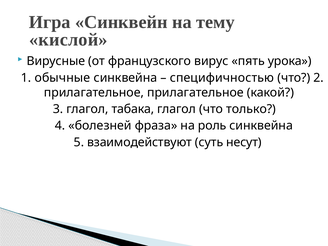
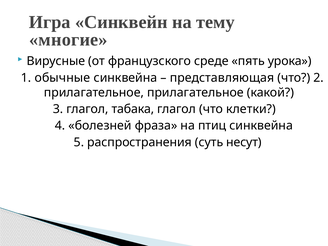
кислой: кислой -> многие
вирус: вирус -> среде
специфичностью: специфичностью -> представляющая
только: только -> клетки
роль: роль -> птиц
взаимодействуют: взаимодействуют -> распространения
